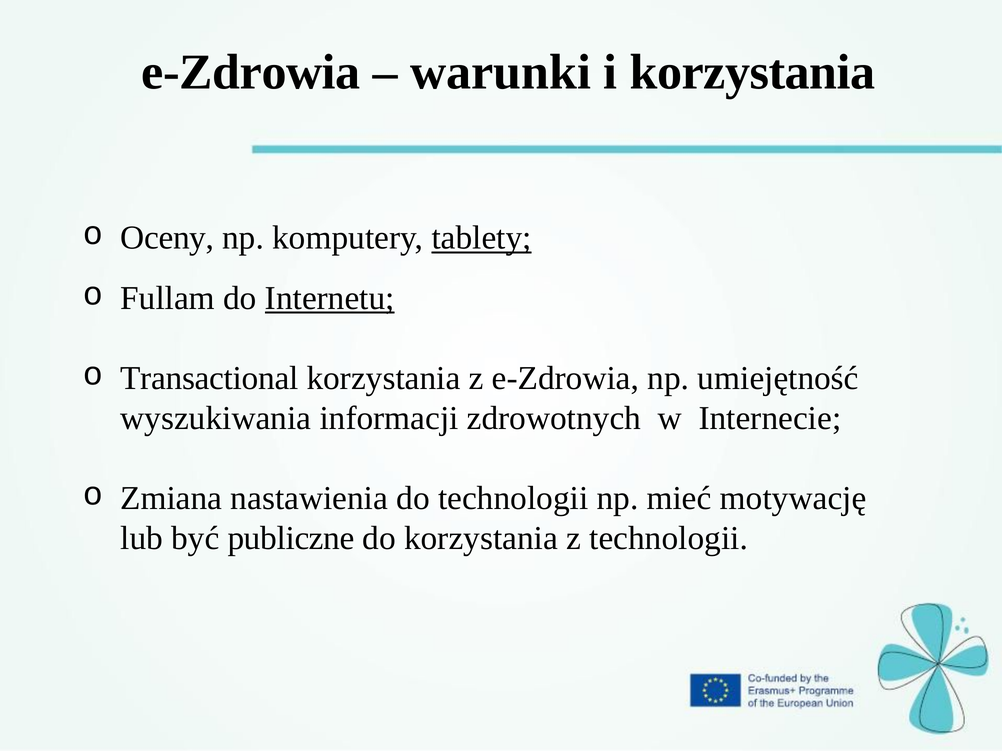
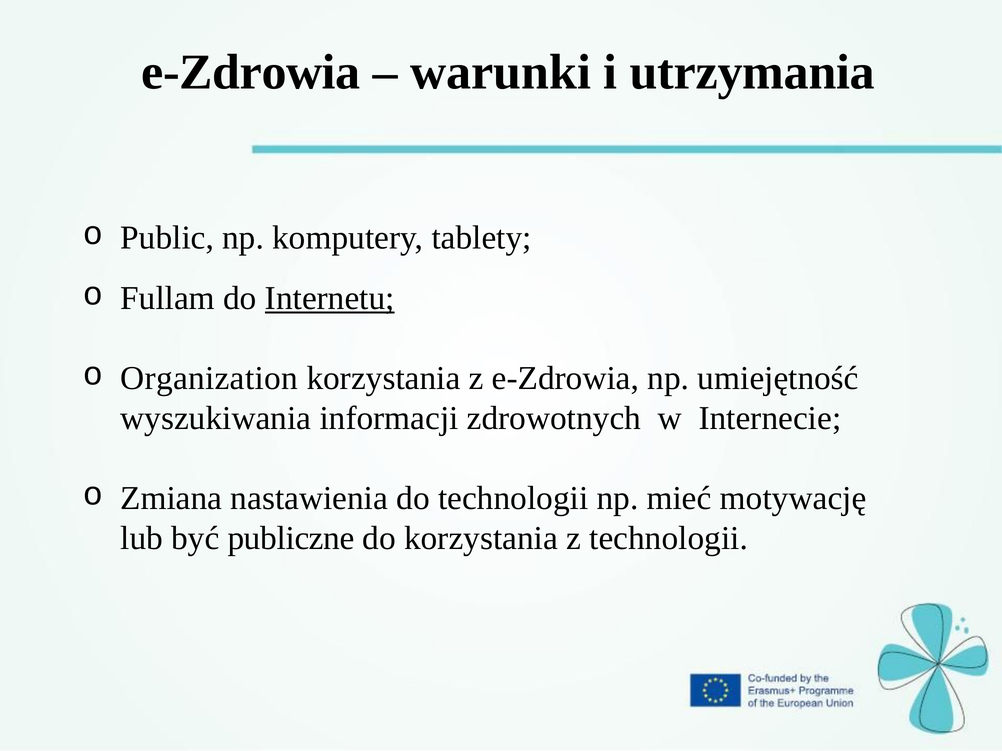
i korzystania: korzystania -> utrzymania
Oceny: Oceny -> Public
tablety underline: present -> none
Transactional: Transactional -> Organization
